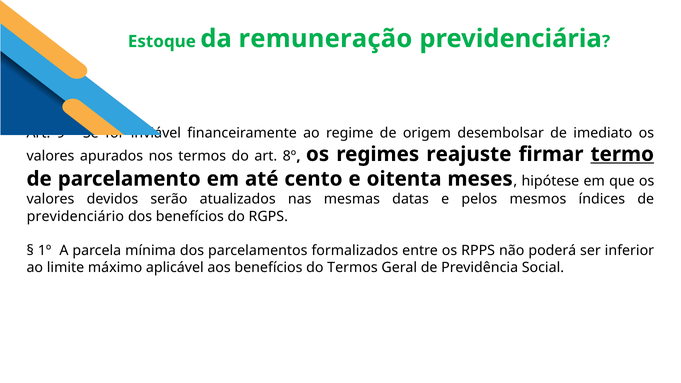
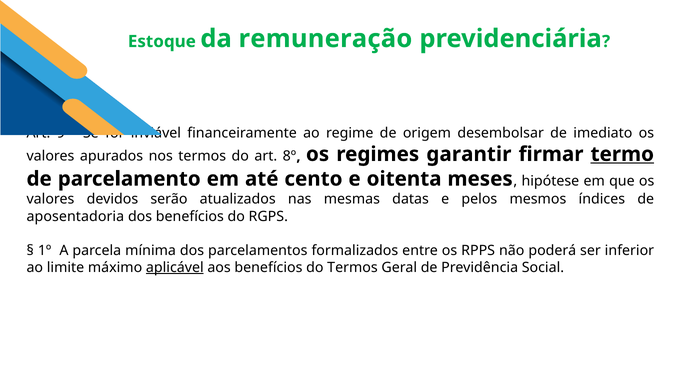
reajuste: reajuste -> garantir
previdenciário: previdenciário -> aposentadoria
aplicável underline: none -> present
